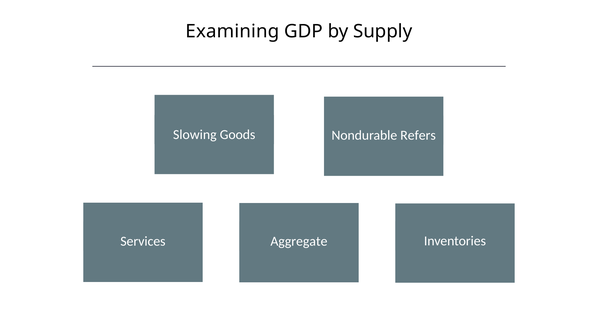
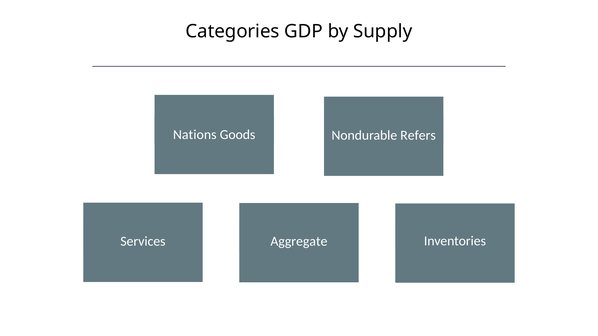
Examining: Examining -> Categories
Slowing: Slowing -> Nations
